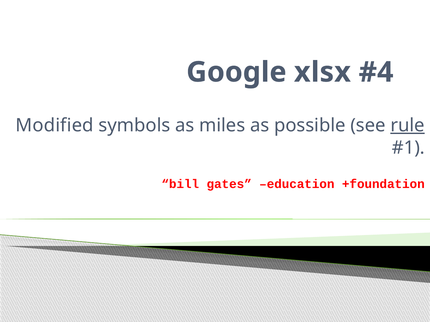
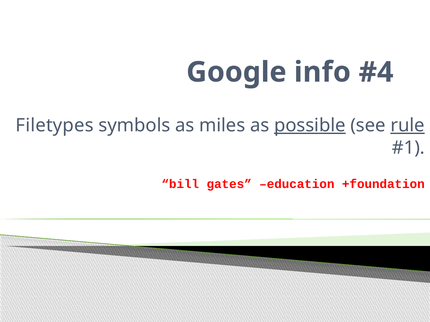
xlsx: xlsx -> info
Modified: Modified -> Filetypes
possible underline: none -> present
